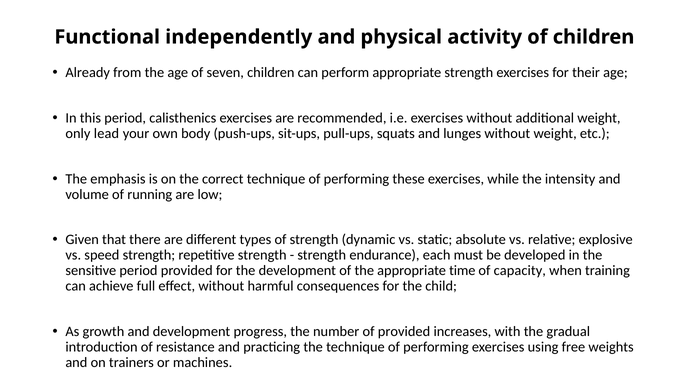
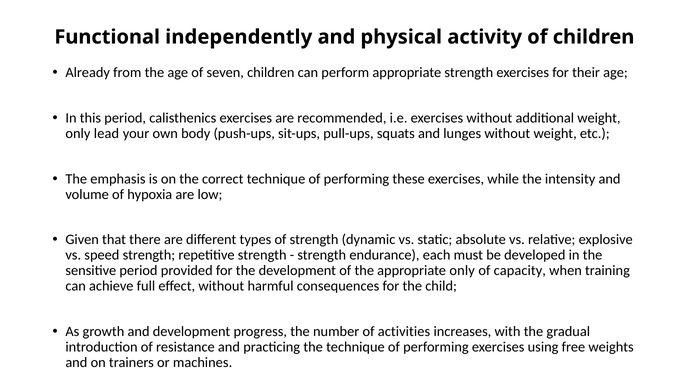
running: running -> hypoxia
appropriate time: time -> only
of provided: provided -> activities
